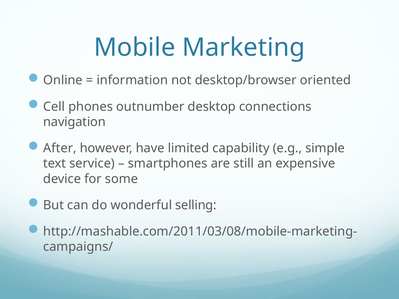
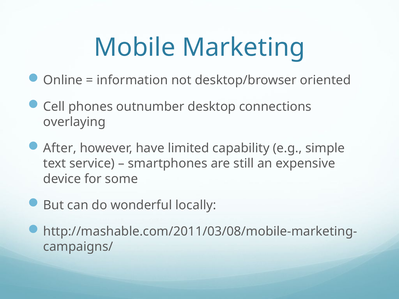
navigation: navigation -> overlaying
selling: selling -> locally
